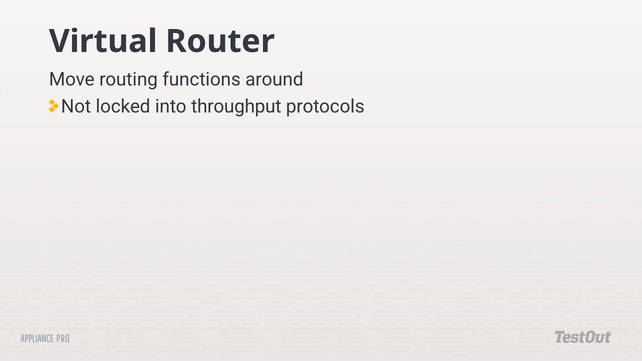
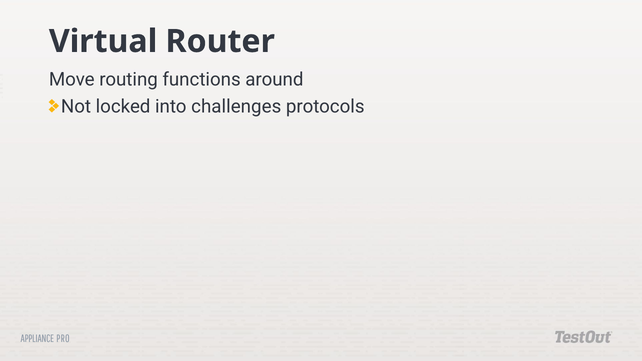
throughput: throughput -> challenges
